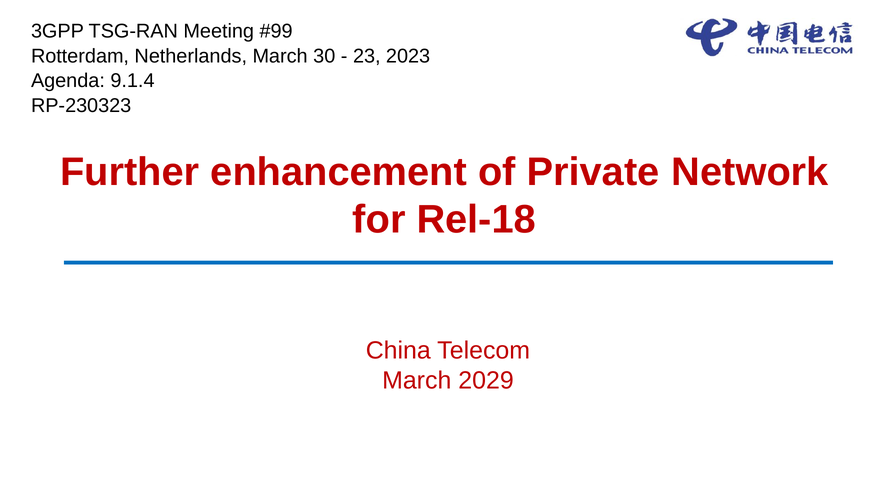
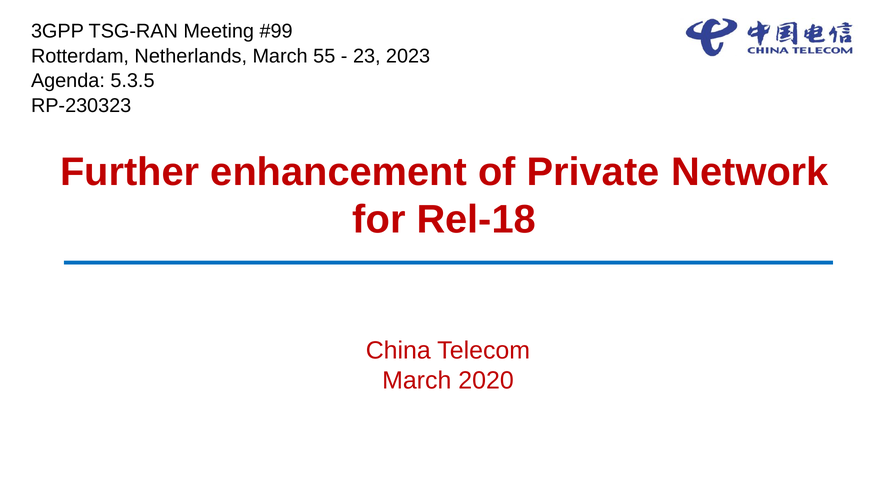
30: 30 -> 55
9.1.4: 9.1.4 -> 5.3.5
2029: 2029 -> 2020
